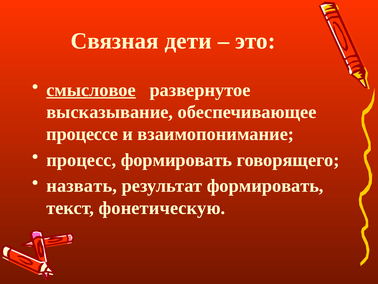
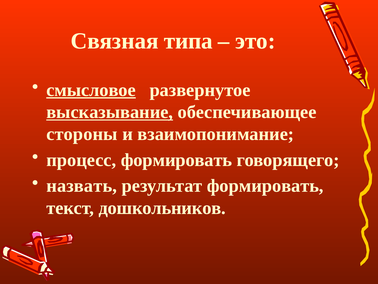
дети: дети -> типа
высказывание underline: none -> present
процессе: процессе -> стороны
фонетическую: фонетическую -> дошкольников
